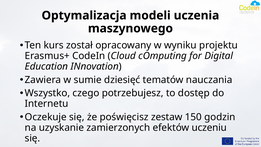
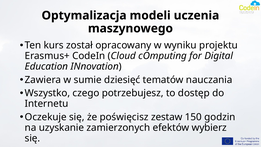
uczeniu: uczeniu -> wybierz
